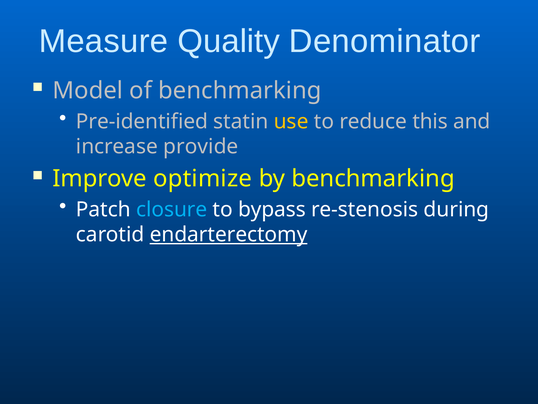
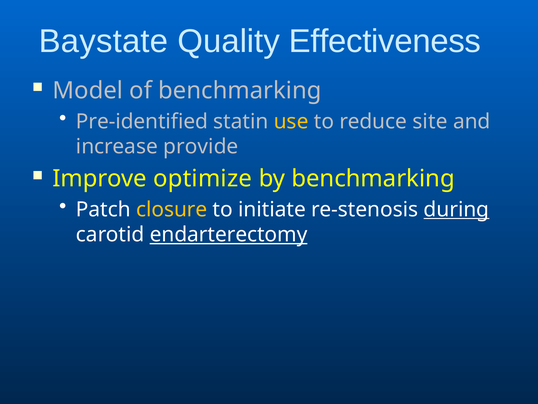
Measure: Measure -> Baystate
Denominator: Denominator -> Effectiveness
this: this -> site
closure colour: light blue -> yellow
bypass: bypass -> initiate
during underline: none -> present
